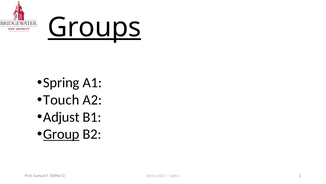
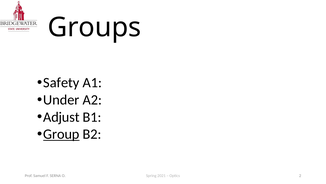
Groups underline: present -> none
Spring at (61, 82): Spring -> Safety
Touch: Touch -> Under
